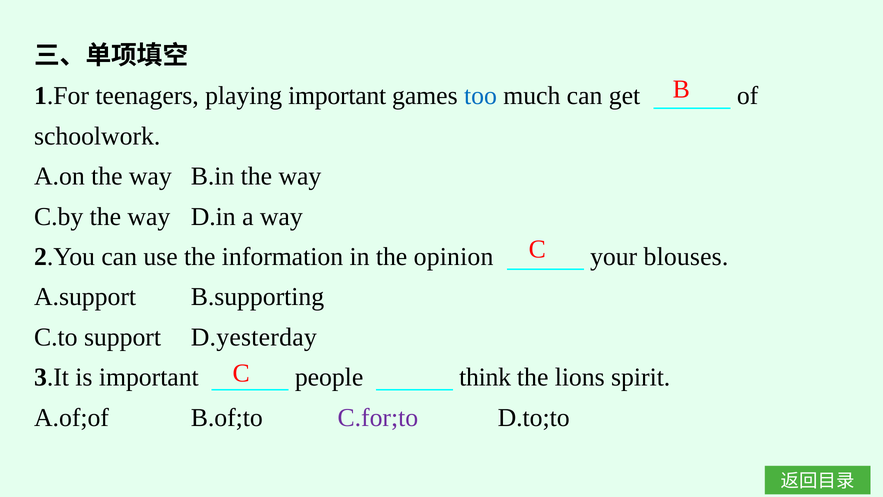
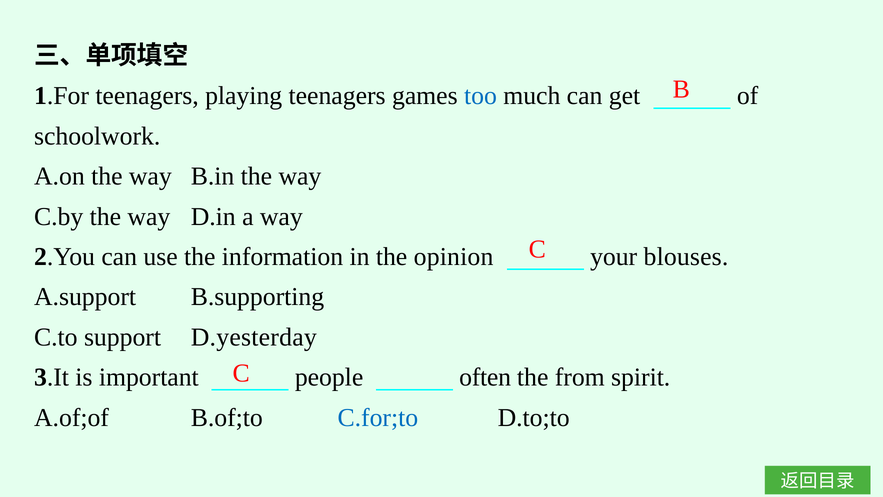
playing important: important -> teenagers
think: think -> often
lions: lions -> from
C.for;to colour: purple -> blue
